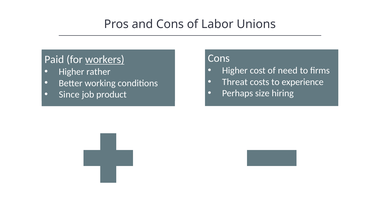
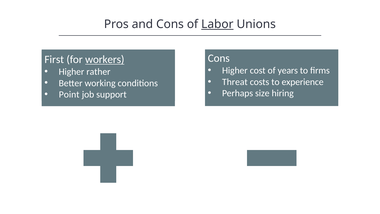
Labor underline: none -> present
Paid: Paid -> First
need: need -> years
Since: Since -> Point
product: product -> support
